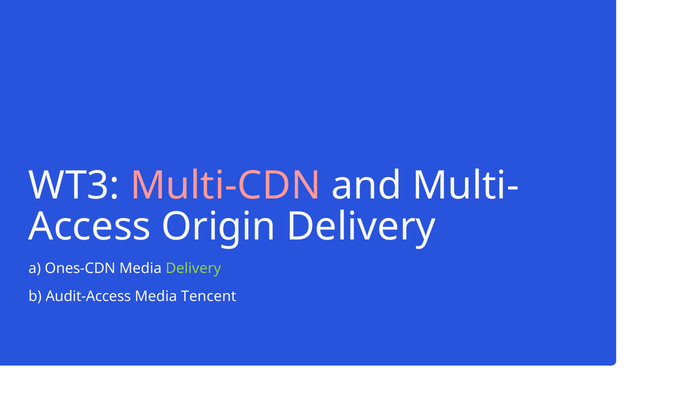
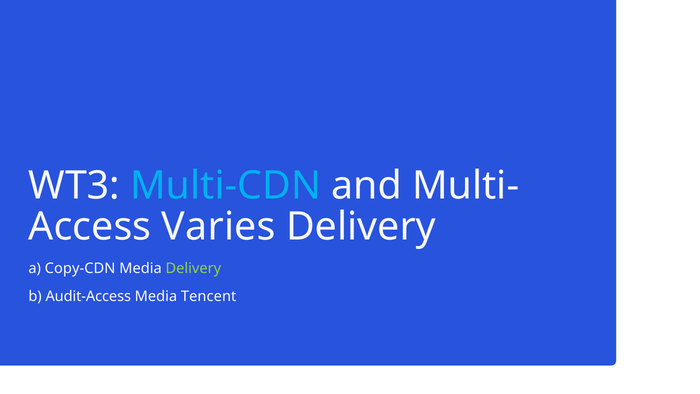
Multi-CDN colour: pink -> light blue
Origin: Origin -> Varies
Ones-CDN: Ones-CDN -> Copy-CDN
